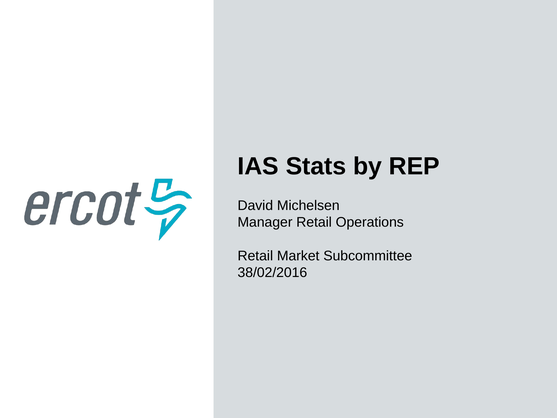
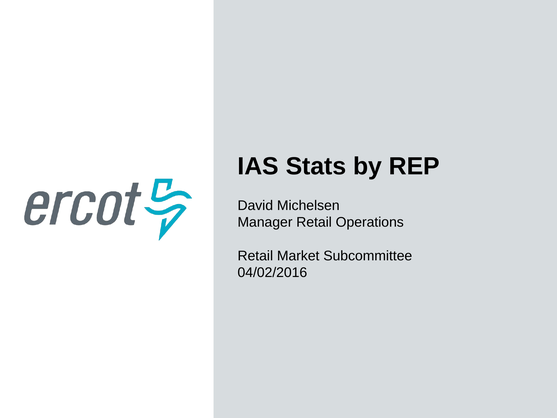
38/02/2016: 38/02/2016 -> 04/02/2016
